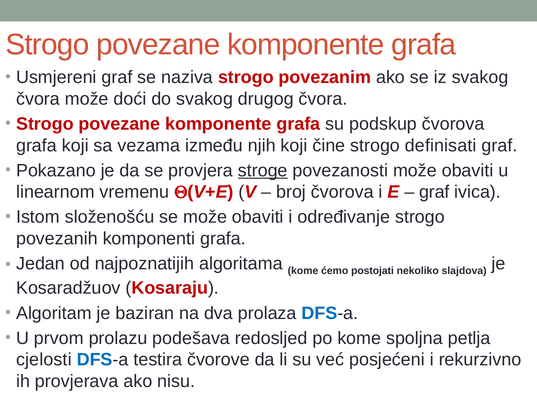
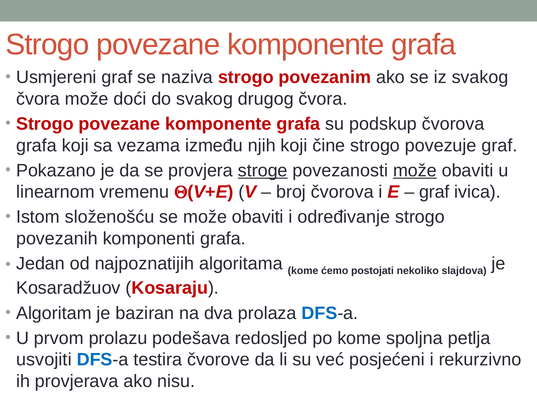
definisati: definisati -> povezuje
može at (415, 170) underline: none -> present
cjelosti: cjelosti -> usvojiti
